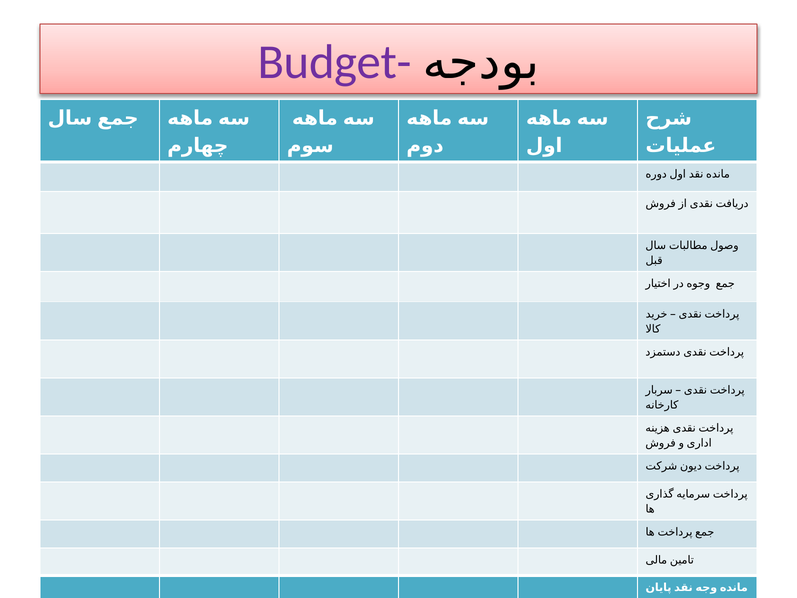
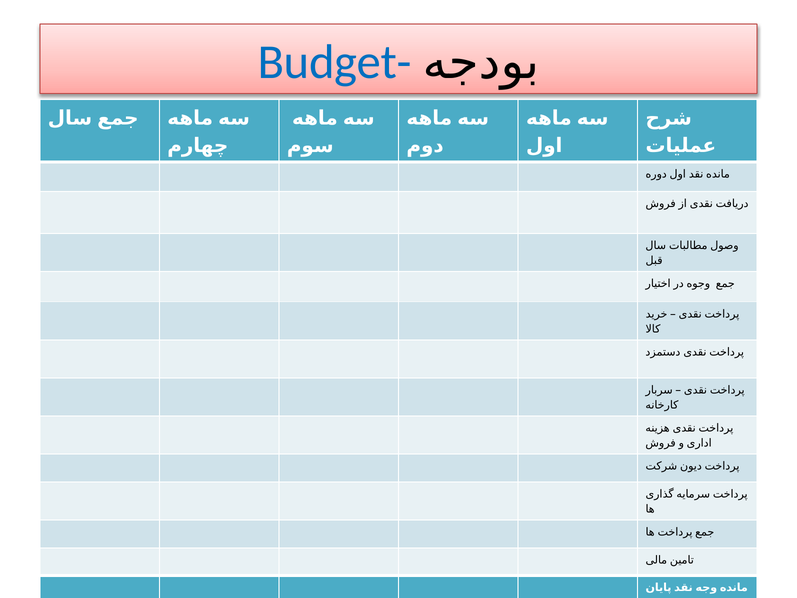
Budget- colour: purple -> blue
